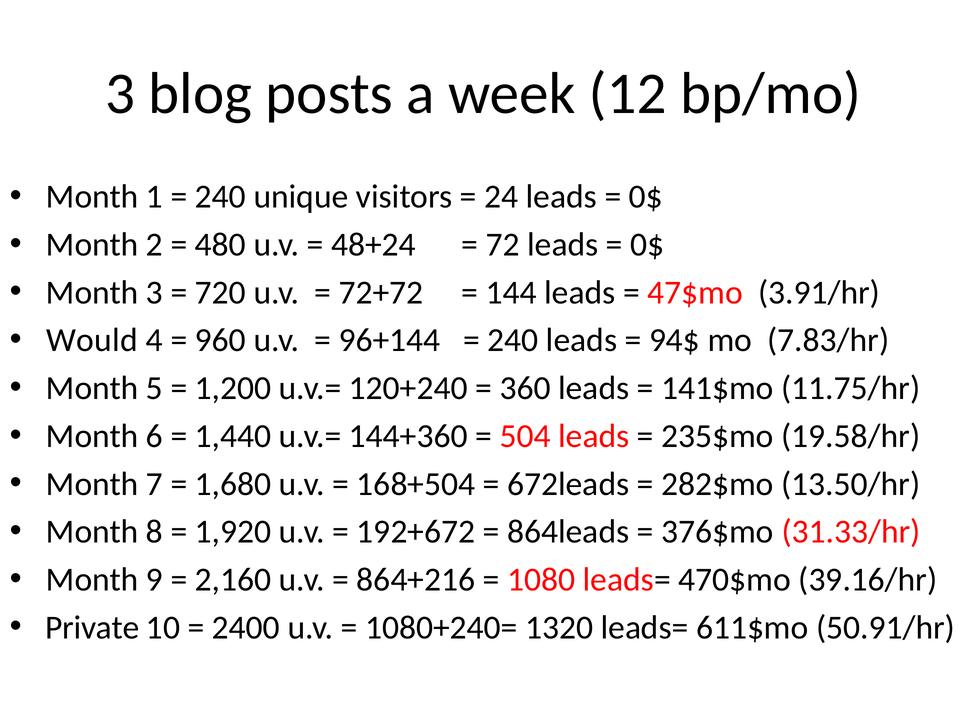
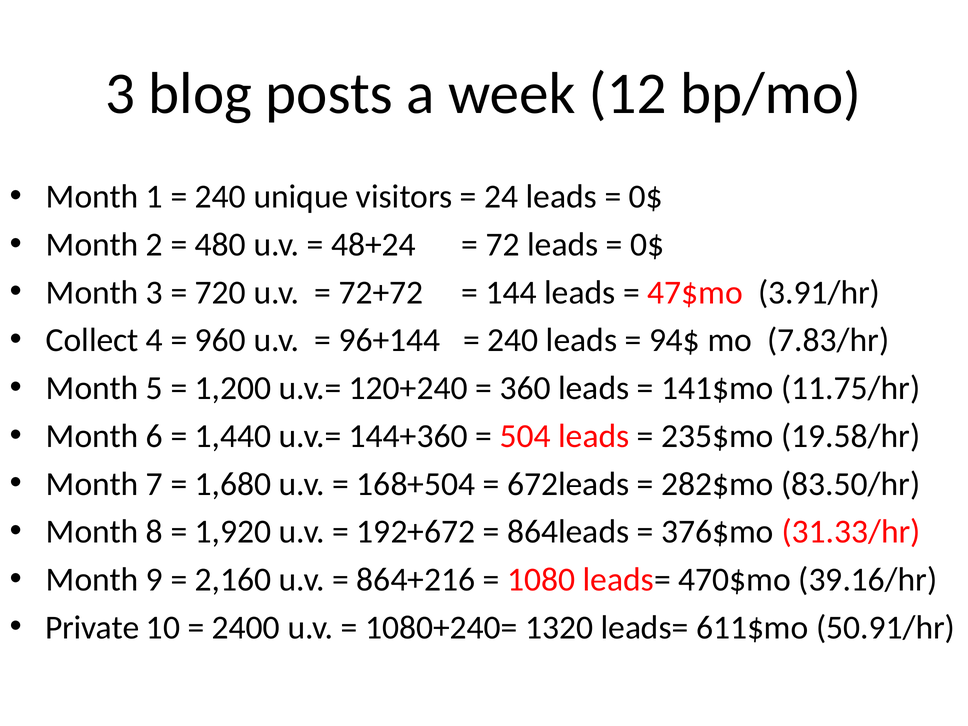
Would: Would -> Collect
13.50/hr: 13.50/hr -> 83.50/hr
